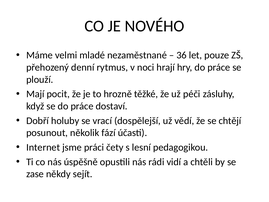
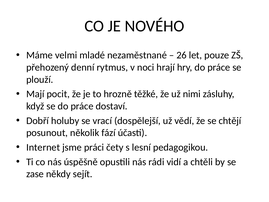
36: 36 -> 26
péči: péči -> nimi
